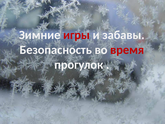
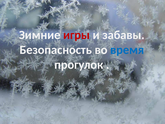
время colour: red -> blue
